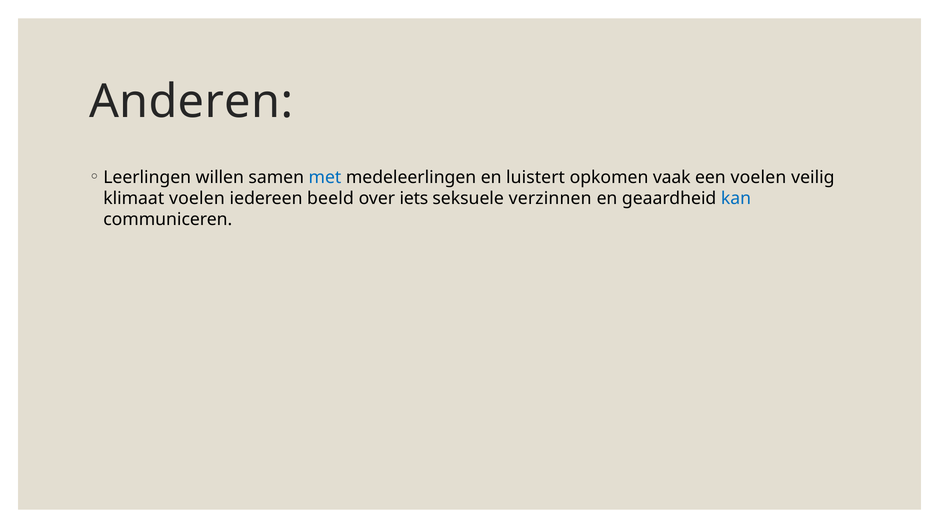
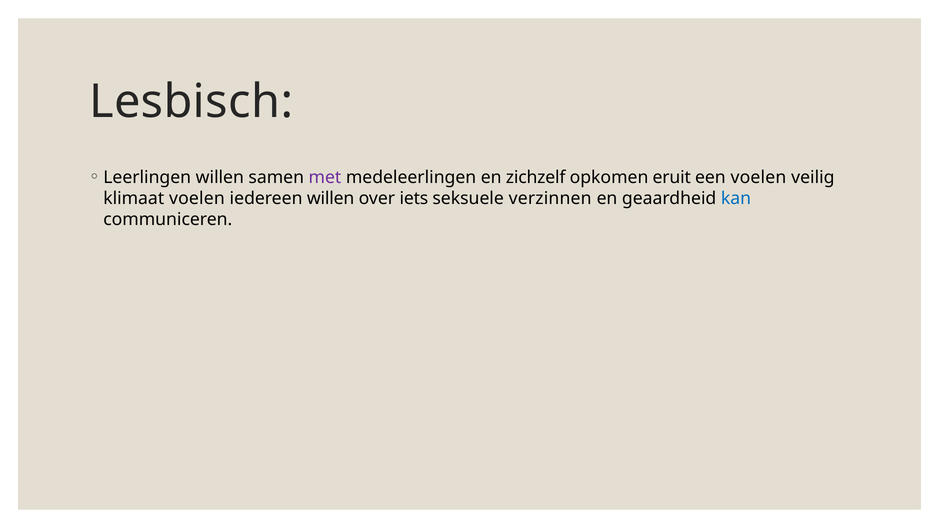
Anderen: Anderen -> Lesbisch
met colour: blue -> purple
luistert: luistert -> zichzelf
vaak: vaak -> eruit
iedereen beeld: beeld -> willen
